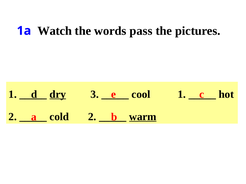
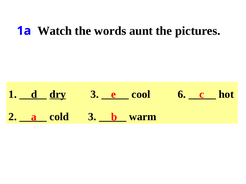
pass: pass -> aunt
cool 1: 1 -> 6
cold 2: 2 -> 3
warm underline: present -> none
